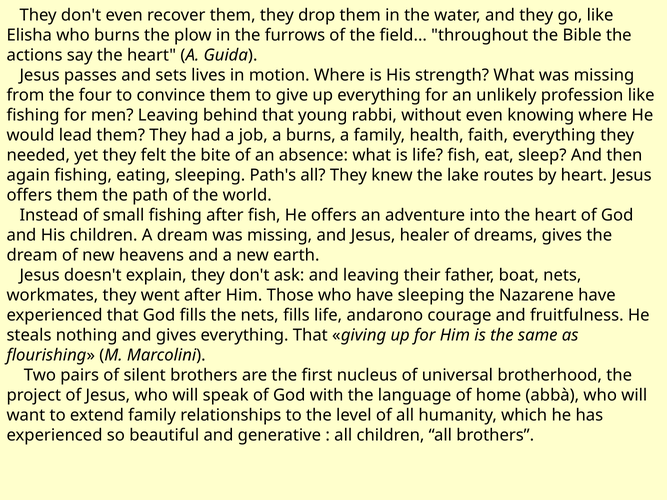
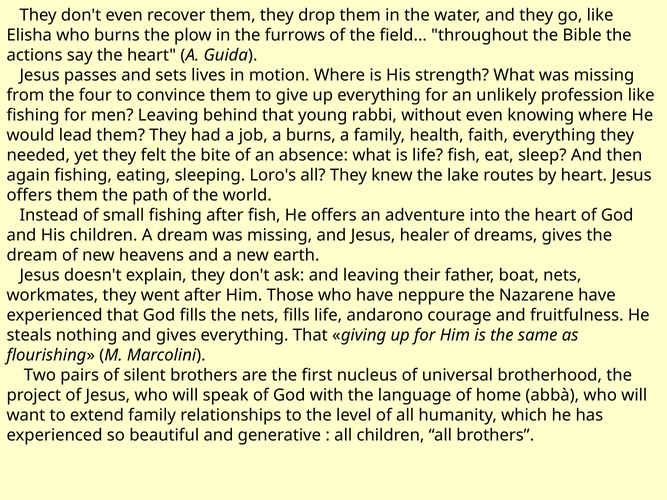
Path's: Path's -> Loro's
have sleeping: sleeping -> neppure
